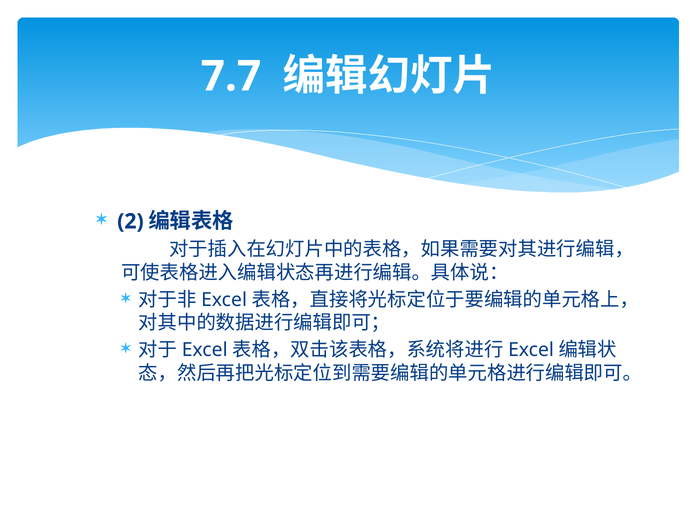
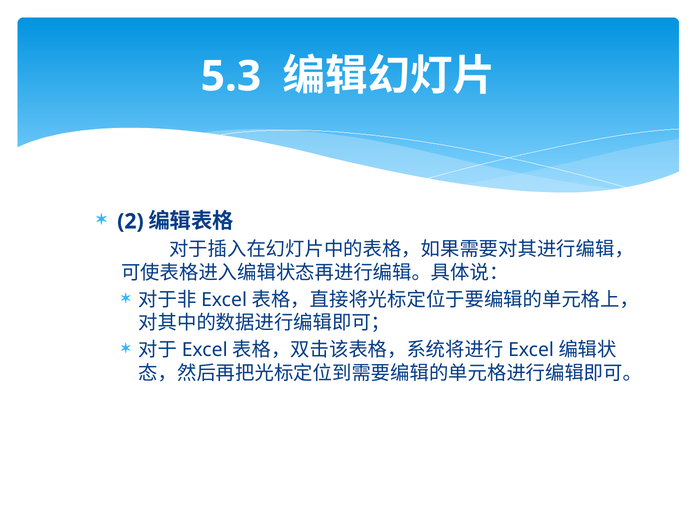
7.7: 7.7 -> 5.3
